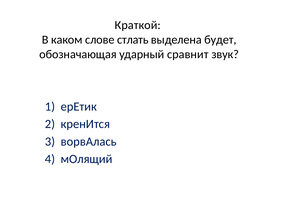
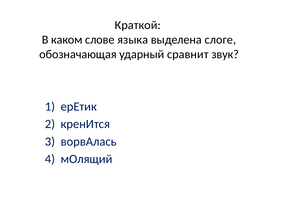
стлать: стлать -> языка
будет: будет -> слоге
